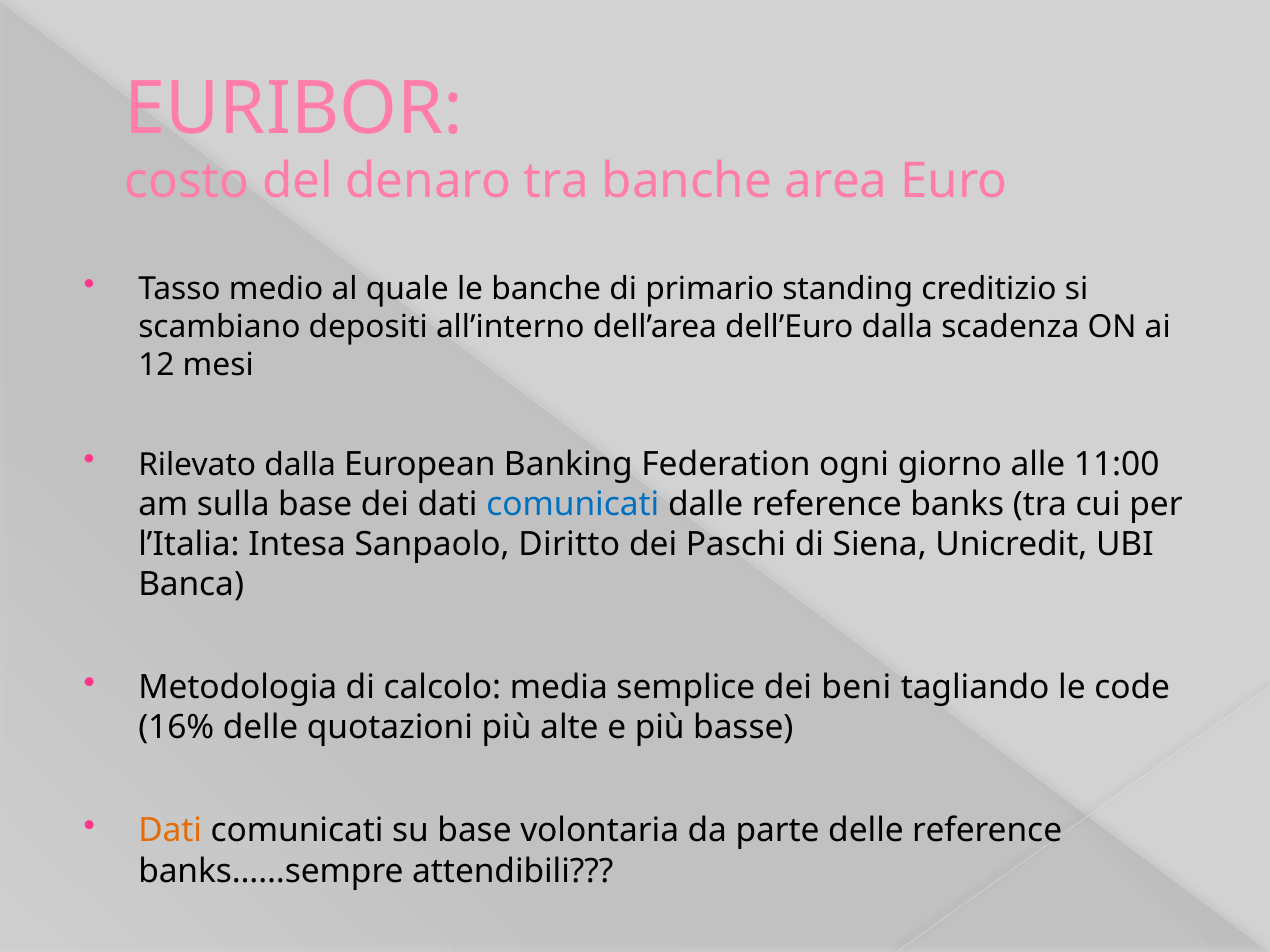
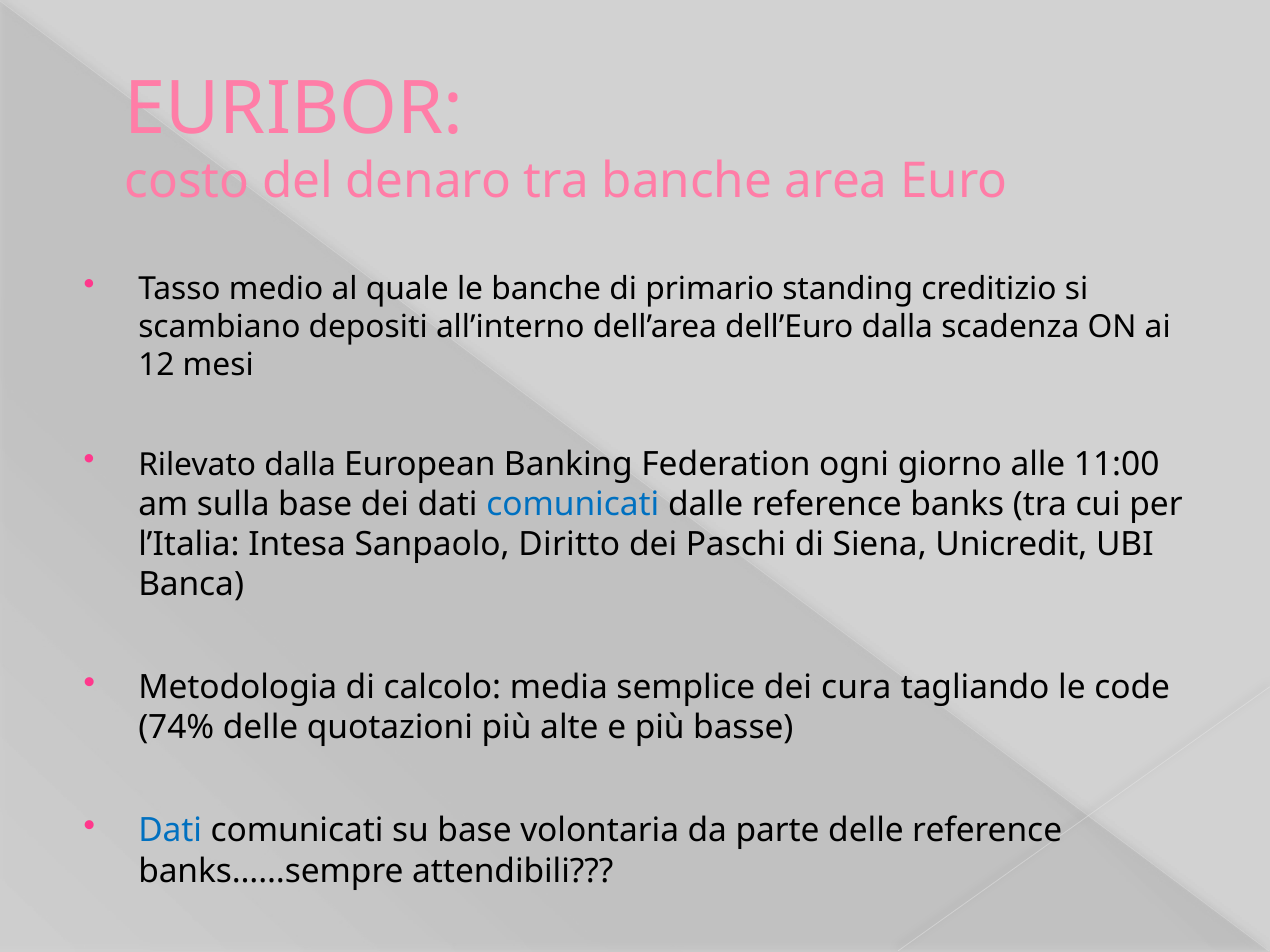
beni: beni -> cura
16%: 16% -> 74%
Dati at (170, 831) colour: orange -> blue
